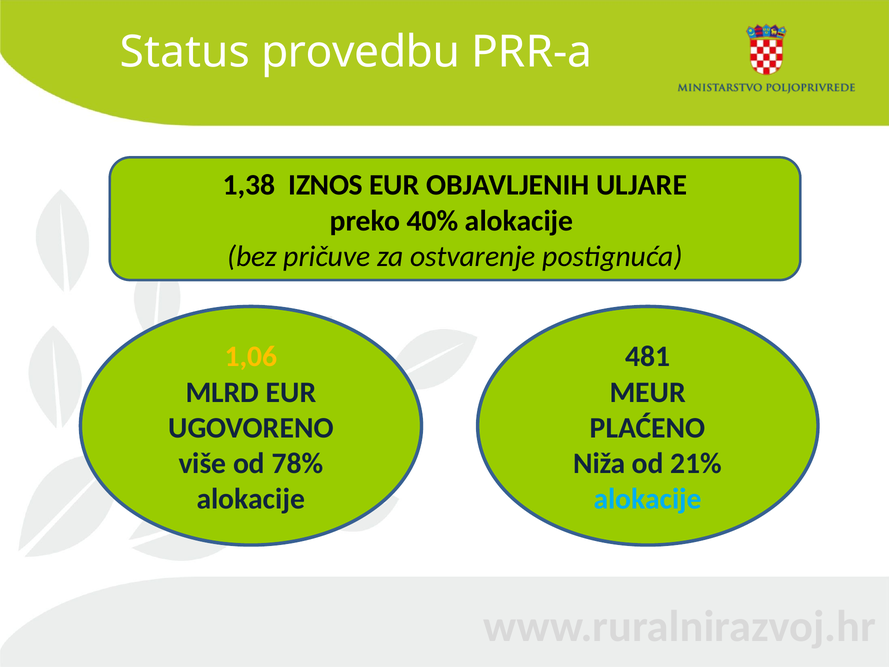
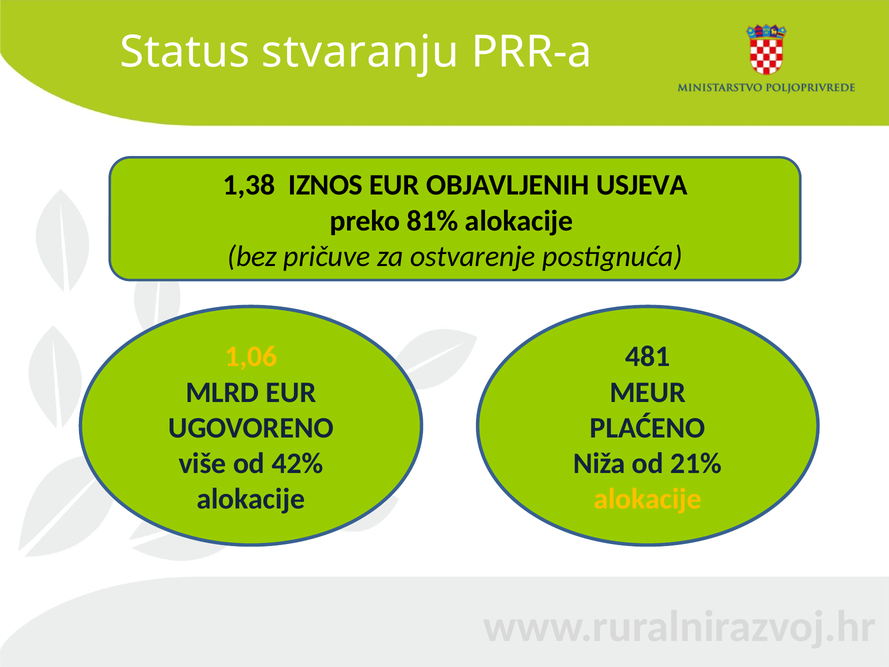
provedbu: provedbu -> stvaranju
ULJARE: ULJARE -> USJEVA
40%: 40% -> 81%
78%: 78% -> 42%
alokacije at (648, 499) colour: light blue -> yellow
